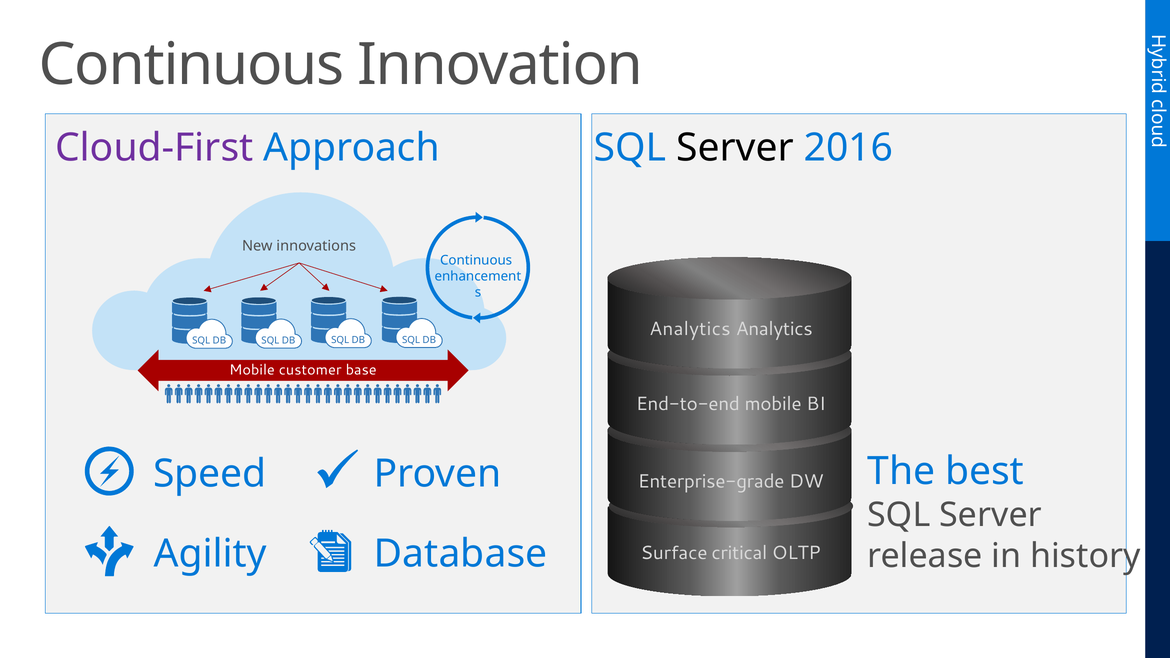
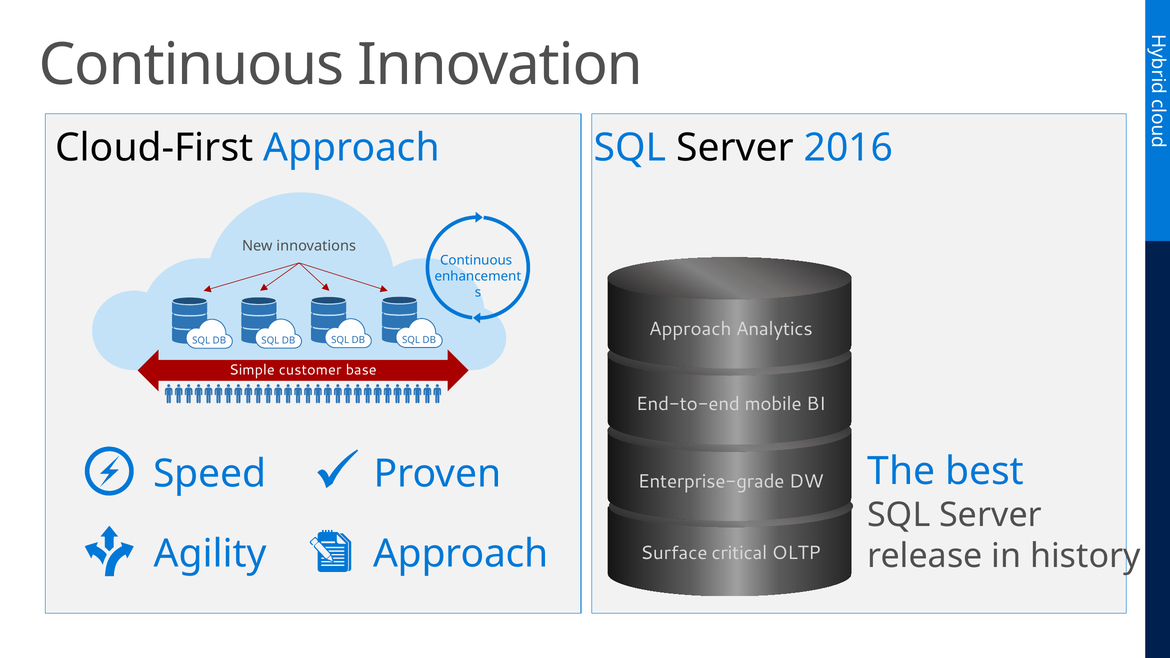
Cloud-First colour: purple -> black
Analytics at (690, 329): Analytics -> Approach
Mobile at (252, 370): Mobile -> Simple
Database at (461, 554): Database -> Approach
